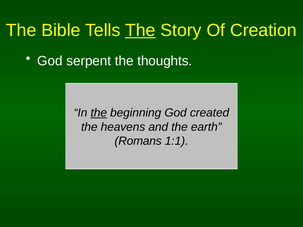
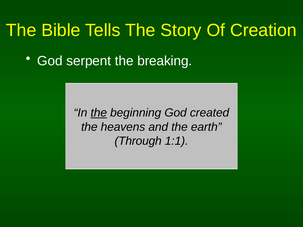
The at (140, 30) underline: present -> none
thoughts: thoughts -> breaking
Romans: Romans -> Through
